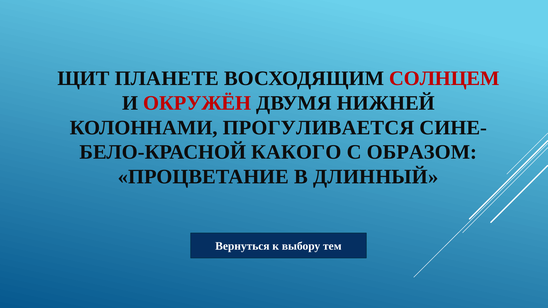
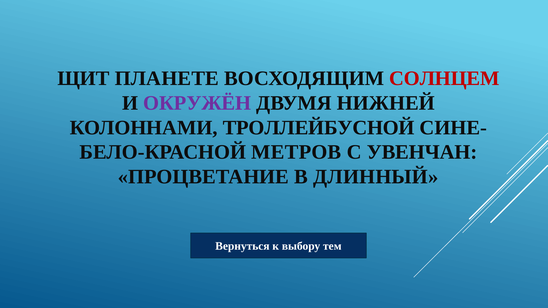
ОКРУЖЁН colour: red -> purple
ПРОГУЛИВАЕТСЯ: ПРОГУЛИВАЕТСЯ -> ТРОЛЛЕЙБУСНОЙ
КАКОГО: КАКОГО -> МЕТРОВ
ОБРАЗОМ: ОБРАЗОМ -> УВЕНЧАН
